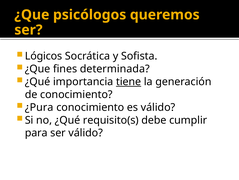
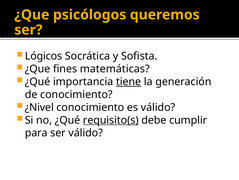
determinada: determinada -> matemáticas
¿Pura: ¿Pura -> ¿Nivel
requisito(s underline: none -> present
